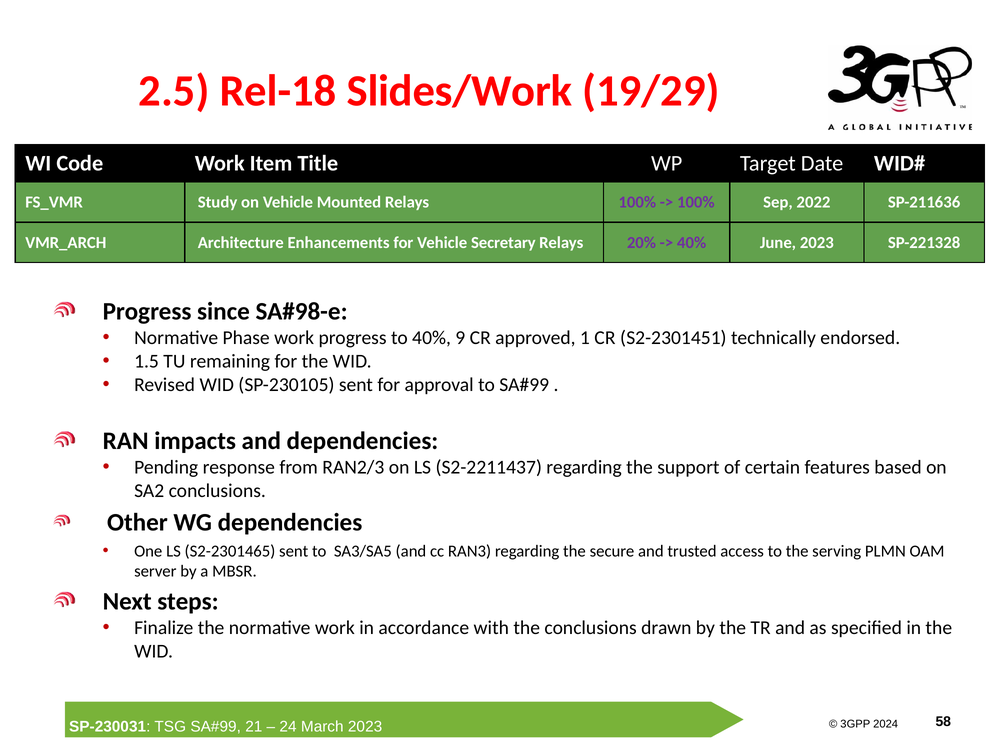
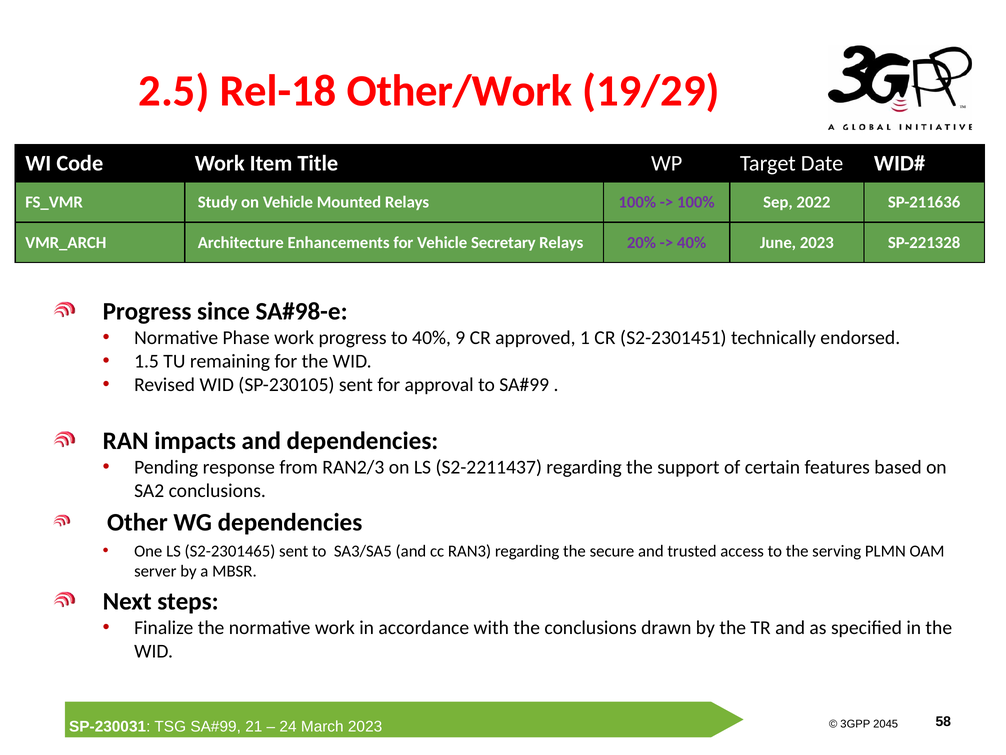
Slides/Work: Slides/Work -> Other/Work
2024: 2024 -> 2045
